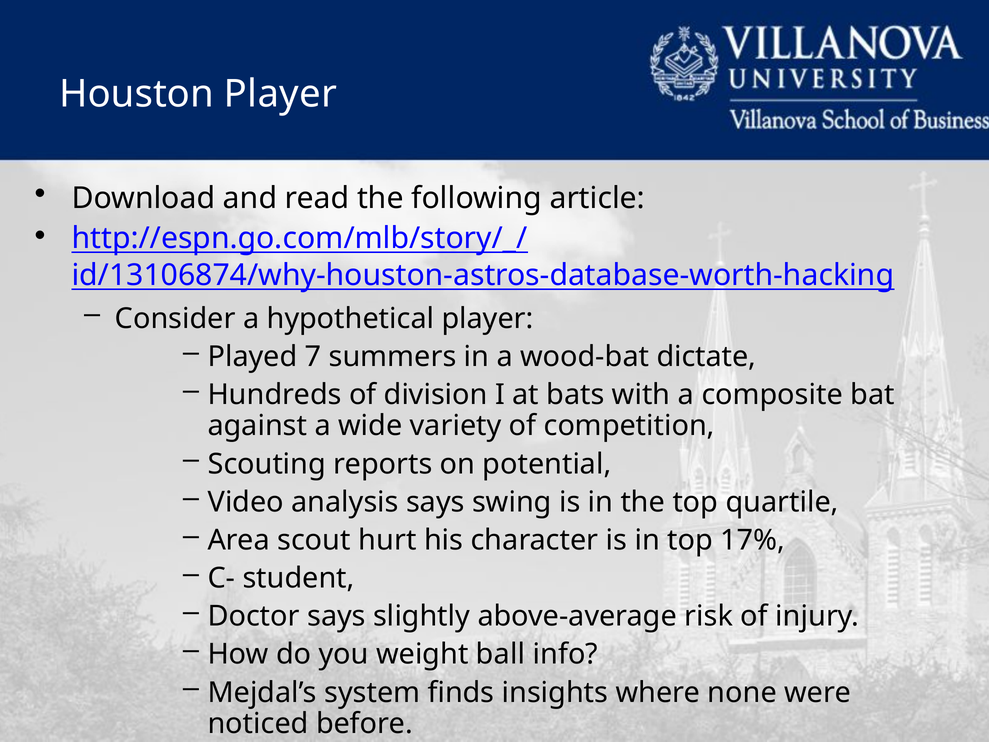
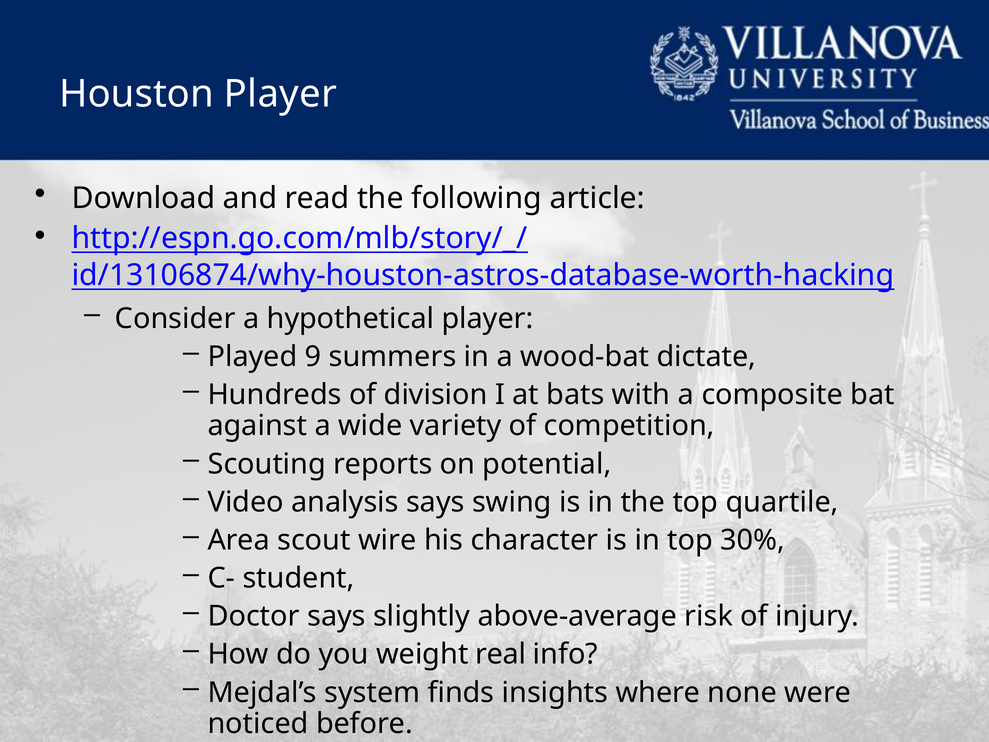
7: 7 -> 9
hurt: hurt -> wire
17%: 17% -> 30%
ball: ball -> real
